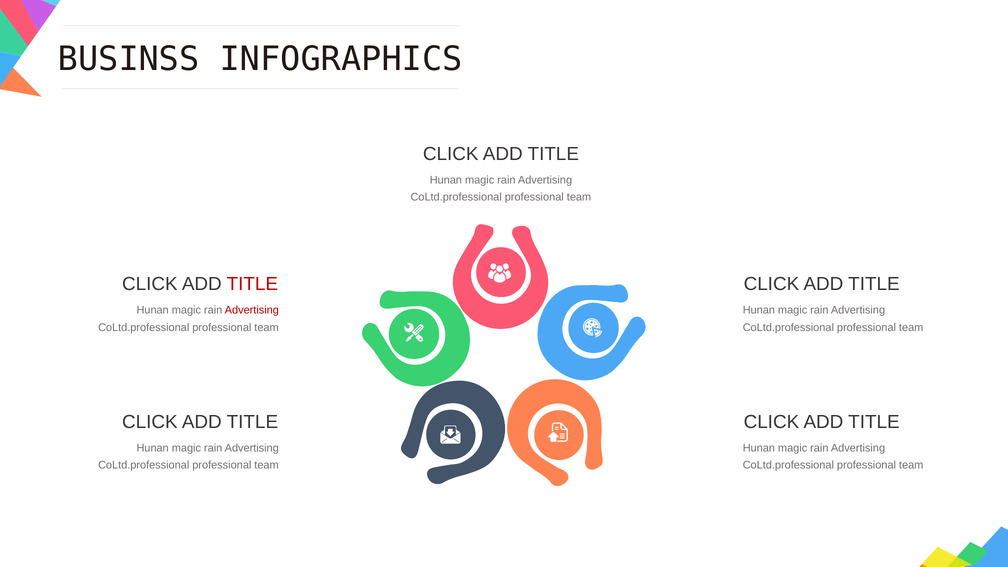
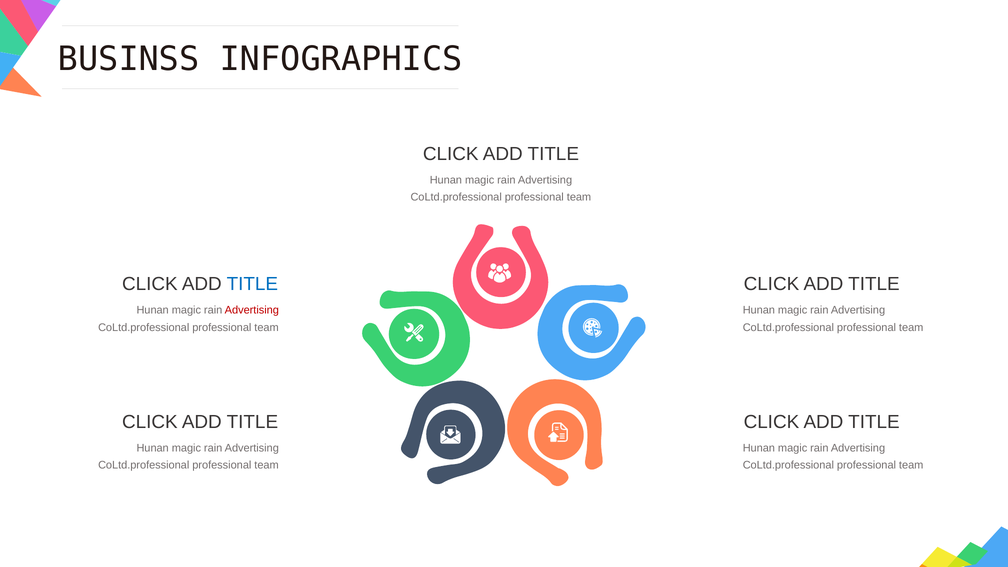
TITLE at (252, 284) colour: red -> blue
